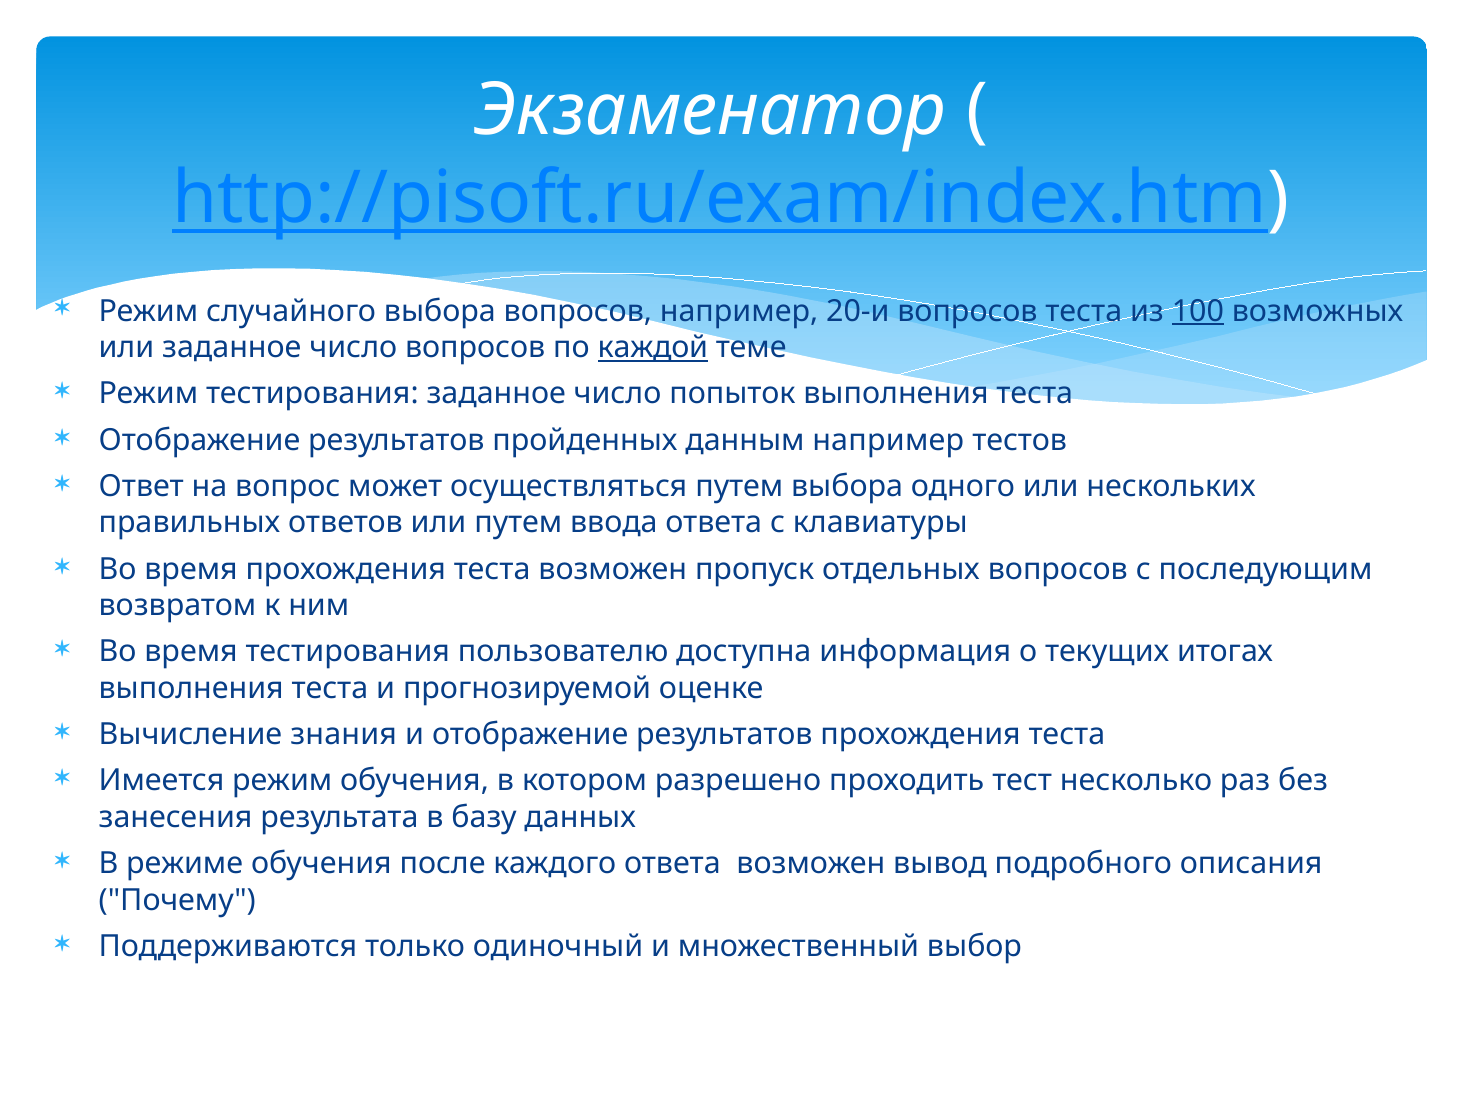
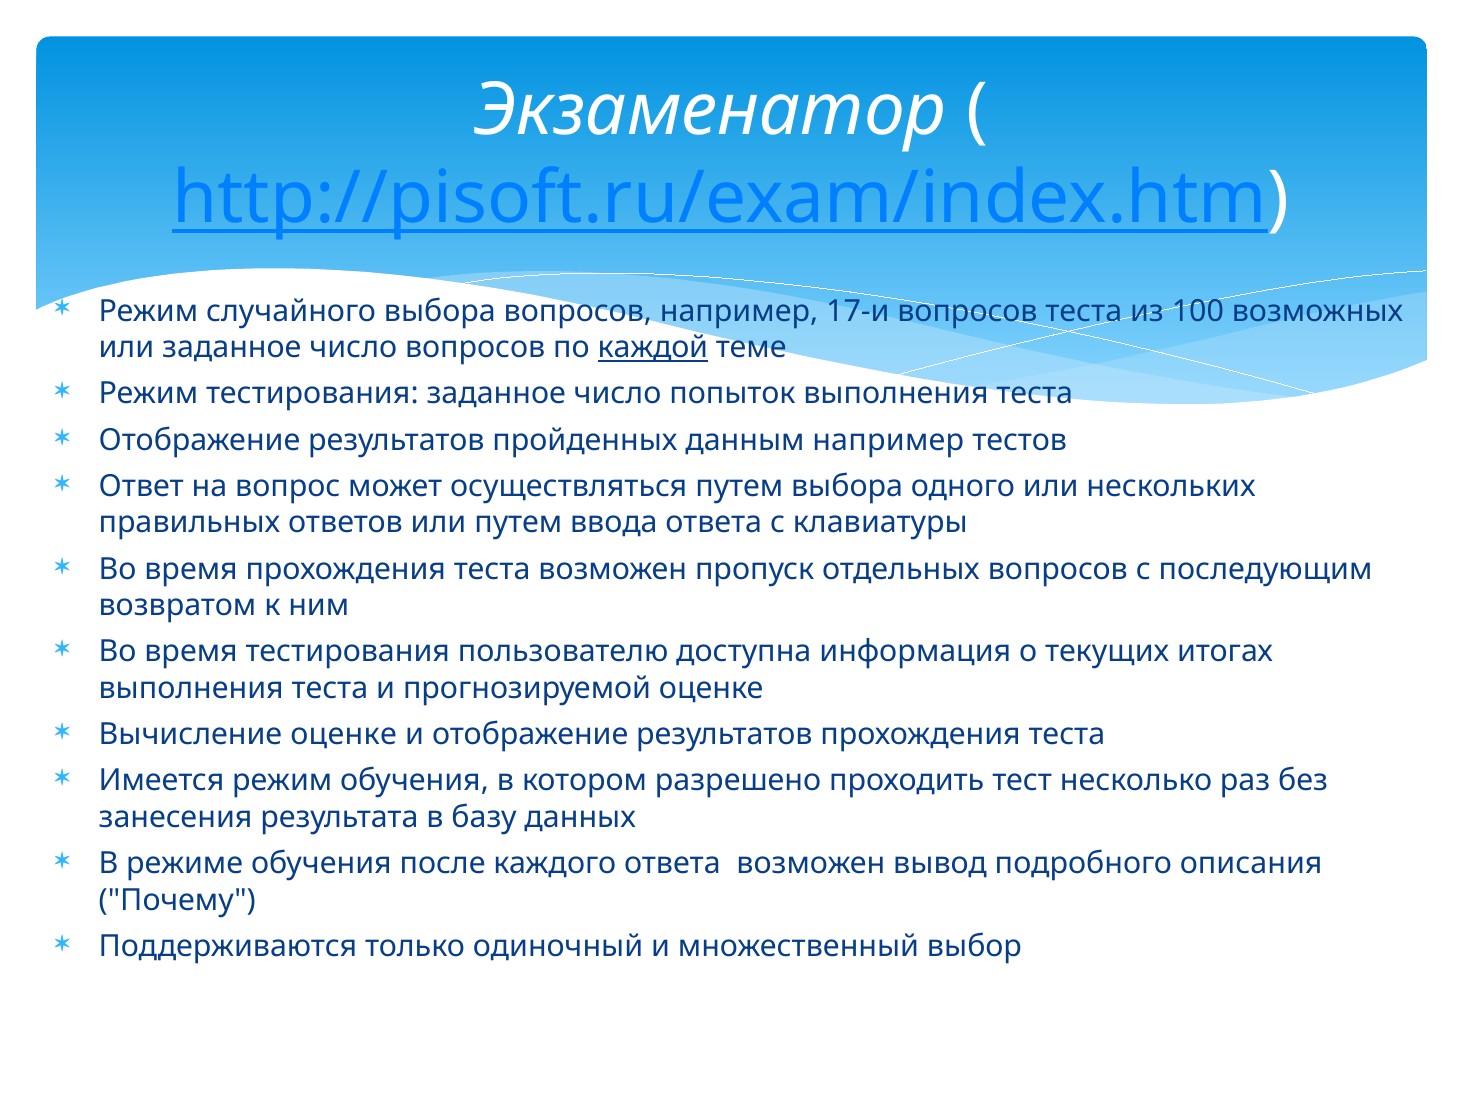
20-и: 20-и -> 17-и
100 underline: present -> none
Вычисление знания: знания -> оценке
